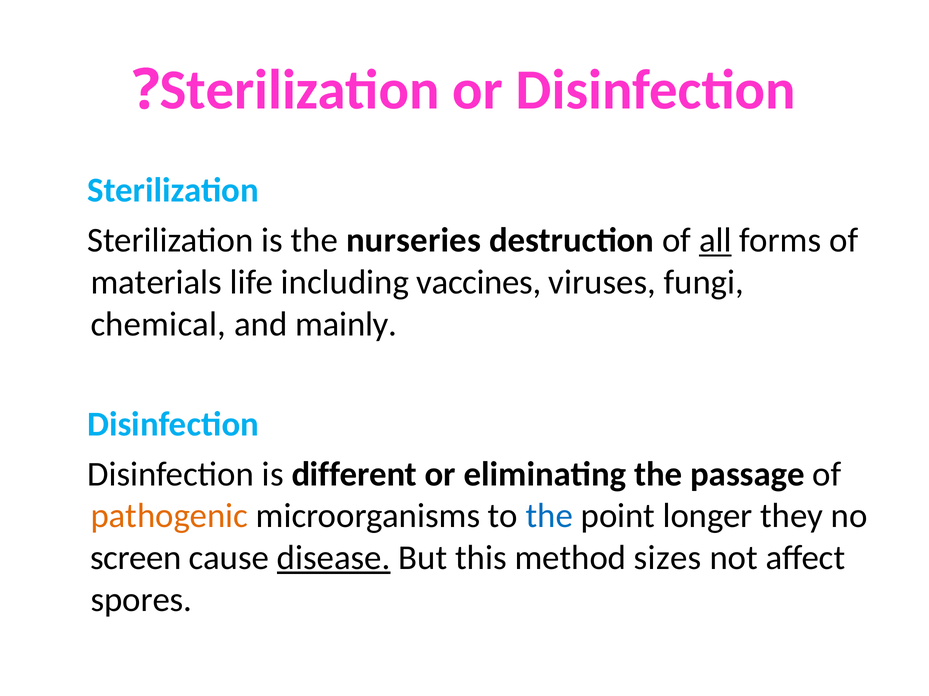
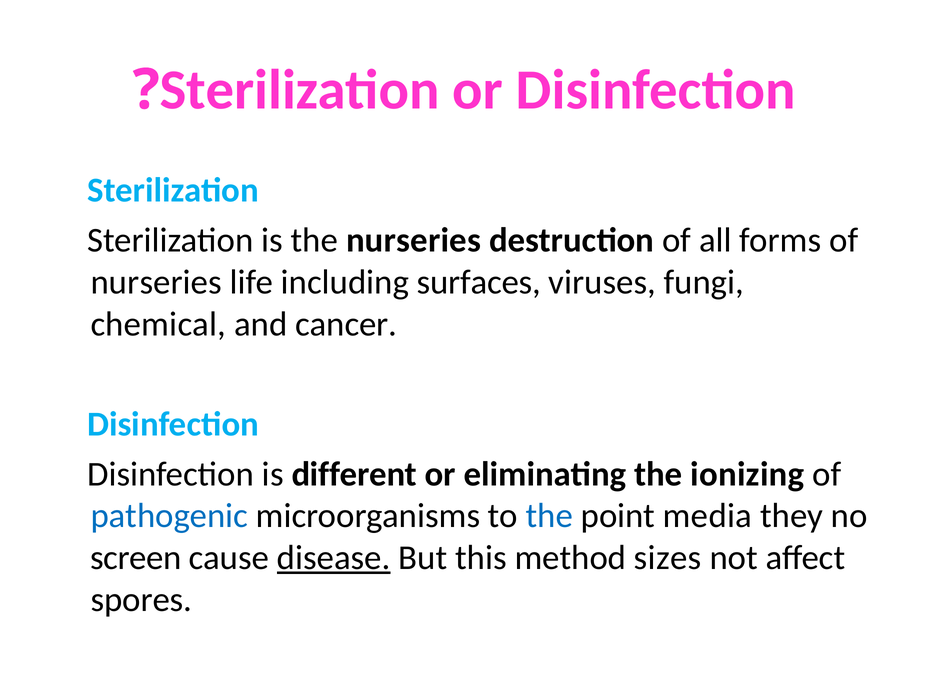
all underline: present -> none
materials at (156, 283): materials -> nurseries
vaccines: vaccines -> surfaces
mainly: mainly -> cancer
passage: passage -> ionizing
pathogenic colour: orange -> blue
longer: longer -> media
